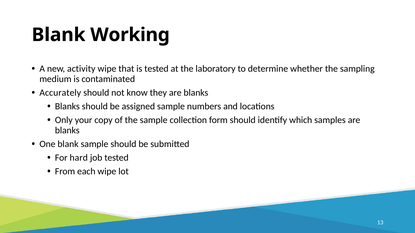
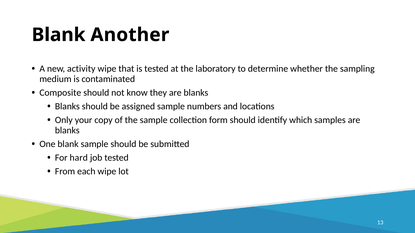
Working: Working -> Another
Accurately: Accurately -> Composite
